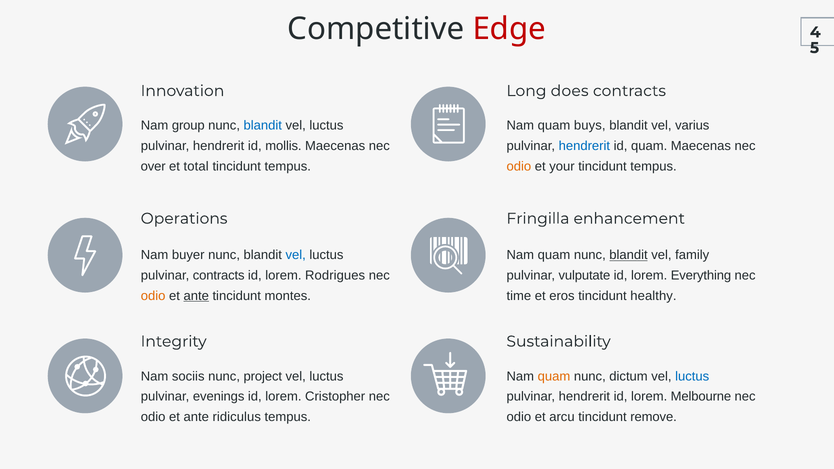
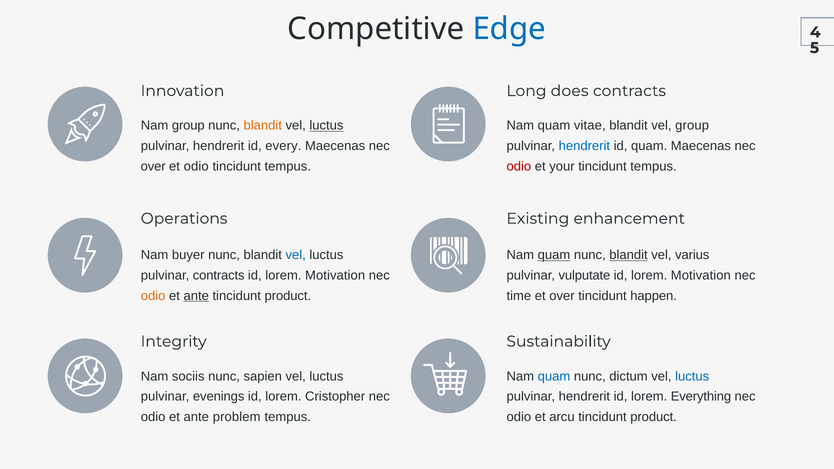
Edge colour: red -> blue
blandit at (263, 126) colour: blue -> orange
luctus at (326, 126) underline: none -> present
buys: buys -> vitae
vel varius: varius -> group
mollis: mollis -> every
et total: total -> odio
odio at (519, 166) colour: orange -> red
Fringilla: Fringilla -> Existing
quam at (554, 255) underline: none -> present
family: family -> varius
Rodrigues at (335, 275): Rodrigues -> Motivation
Everything at (701, 275): Everything -> Motivation
montes at (288, 296): montes -> product
et eros: eros -> over
healthy: healthy -> happen
project: project -> sapien
quam at (554, 376) colour: orange -> blue
Melbourne: Melbourne -> Everything
ridiculus: ridiculus -> problem
remove at (654, 417): remove -> product
